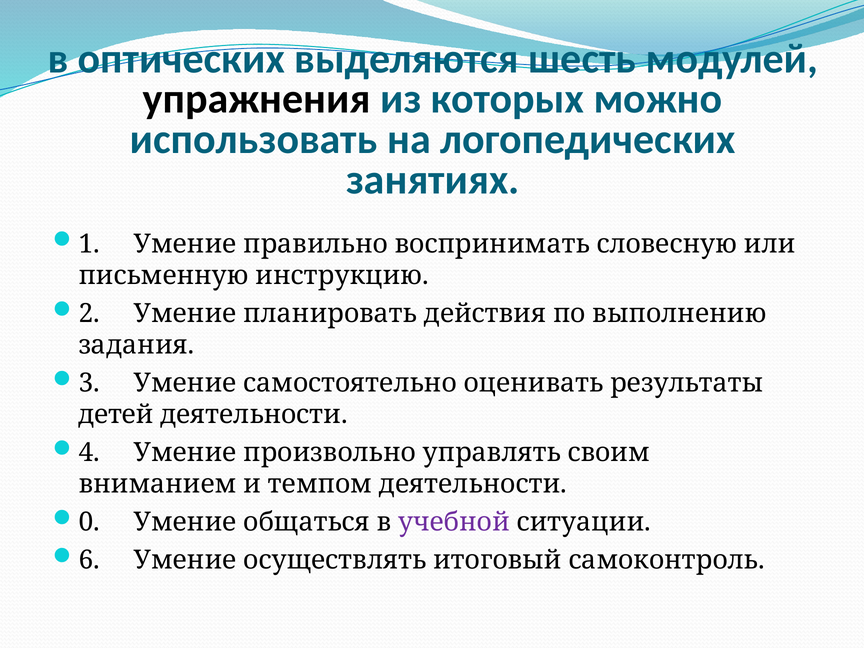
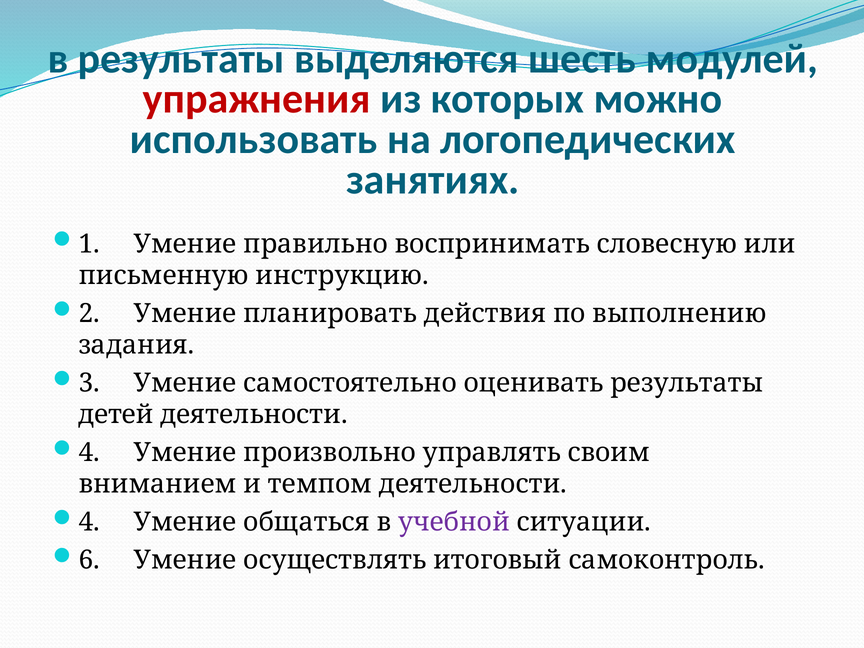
в оптических: оптических -> результаты
упражнения colour: black -> red
0 at (89, 522): 0 -> 4
